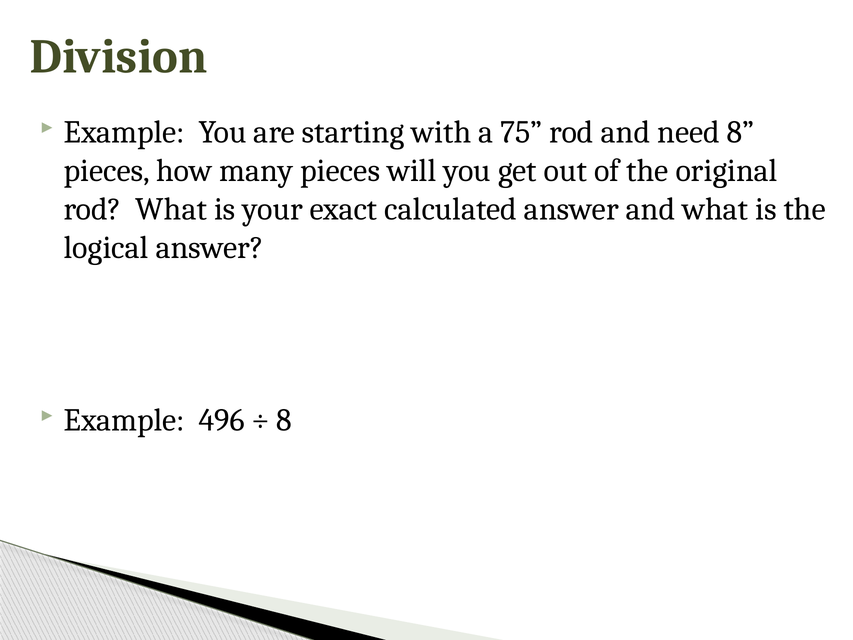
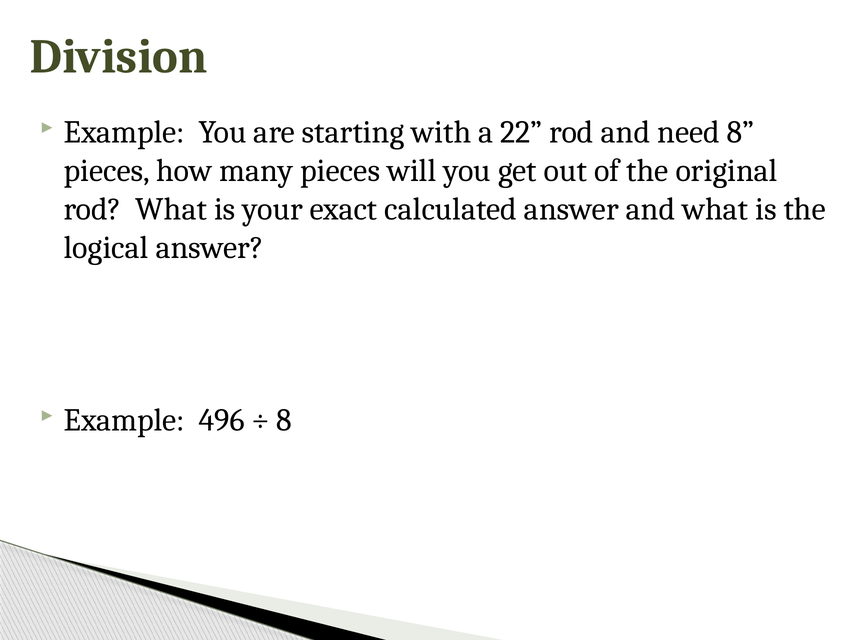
75: 75 -> 22
